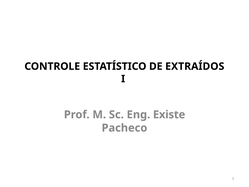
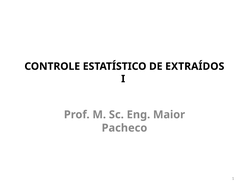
Existe: Existe -> Maior
